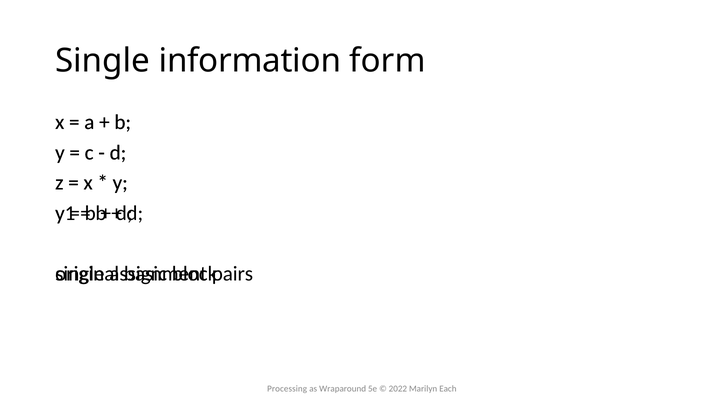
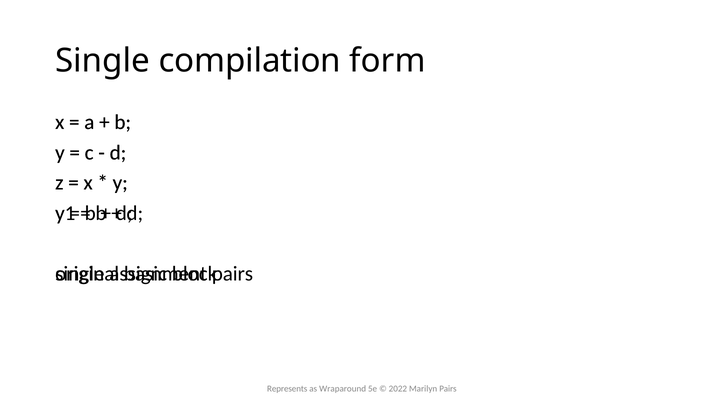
information: information -> compilation
Processing: Processing -> Represents
Marilyn Each: Each -> Pairs
